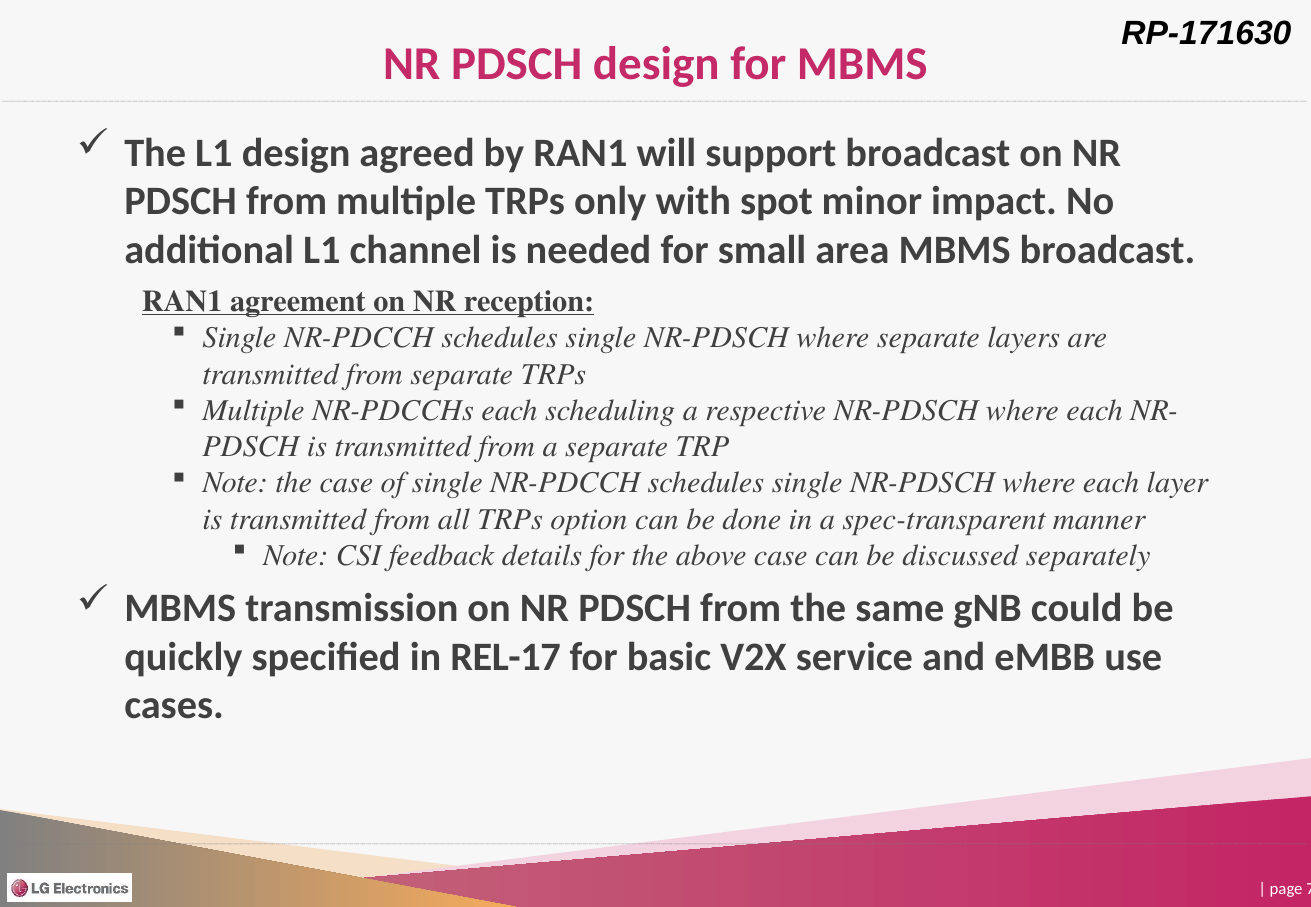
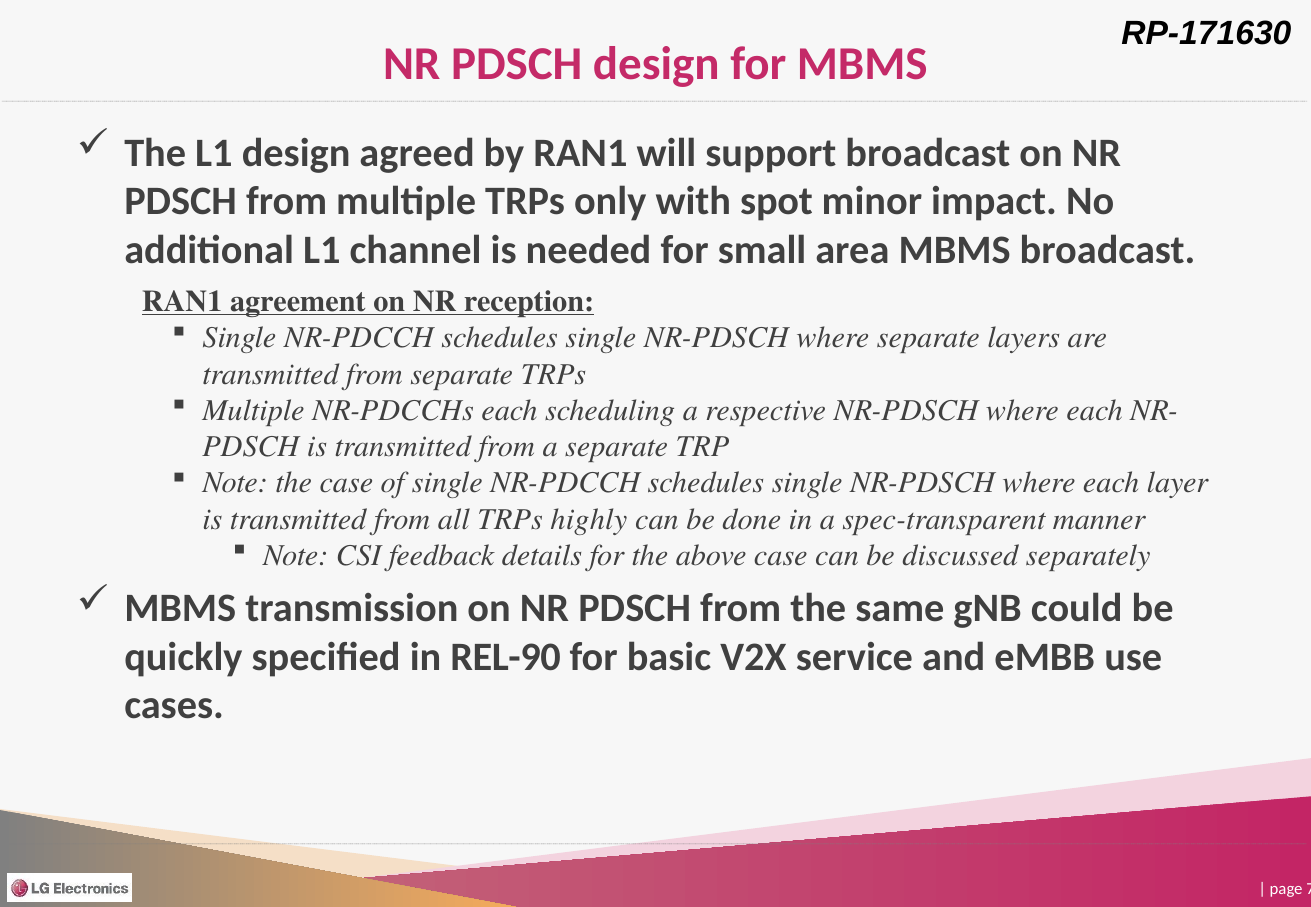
option: option -> highly
REL-17: REL-17 -> REL-90
